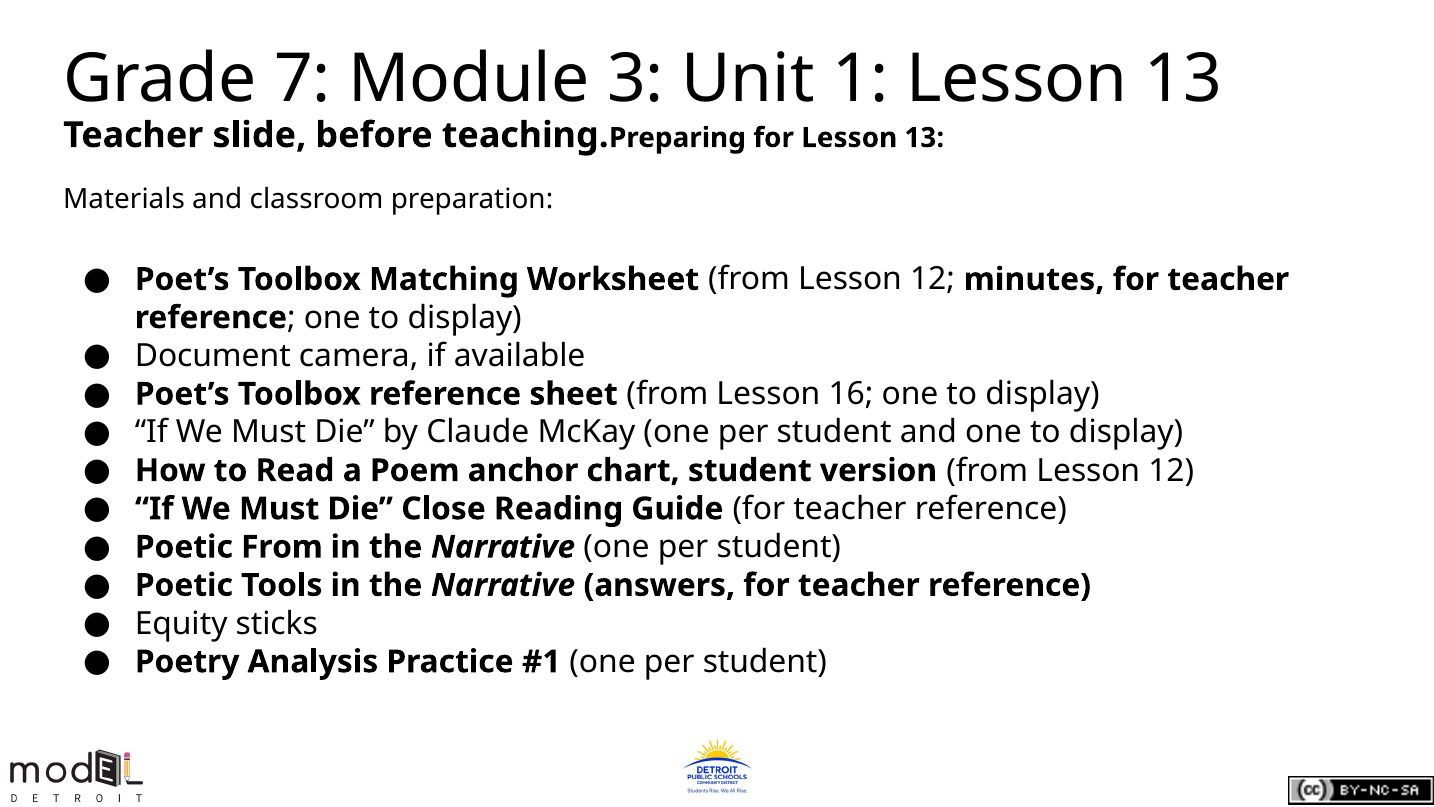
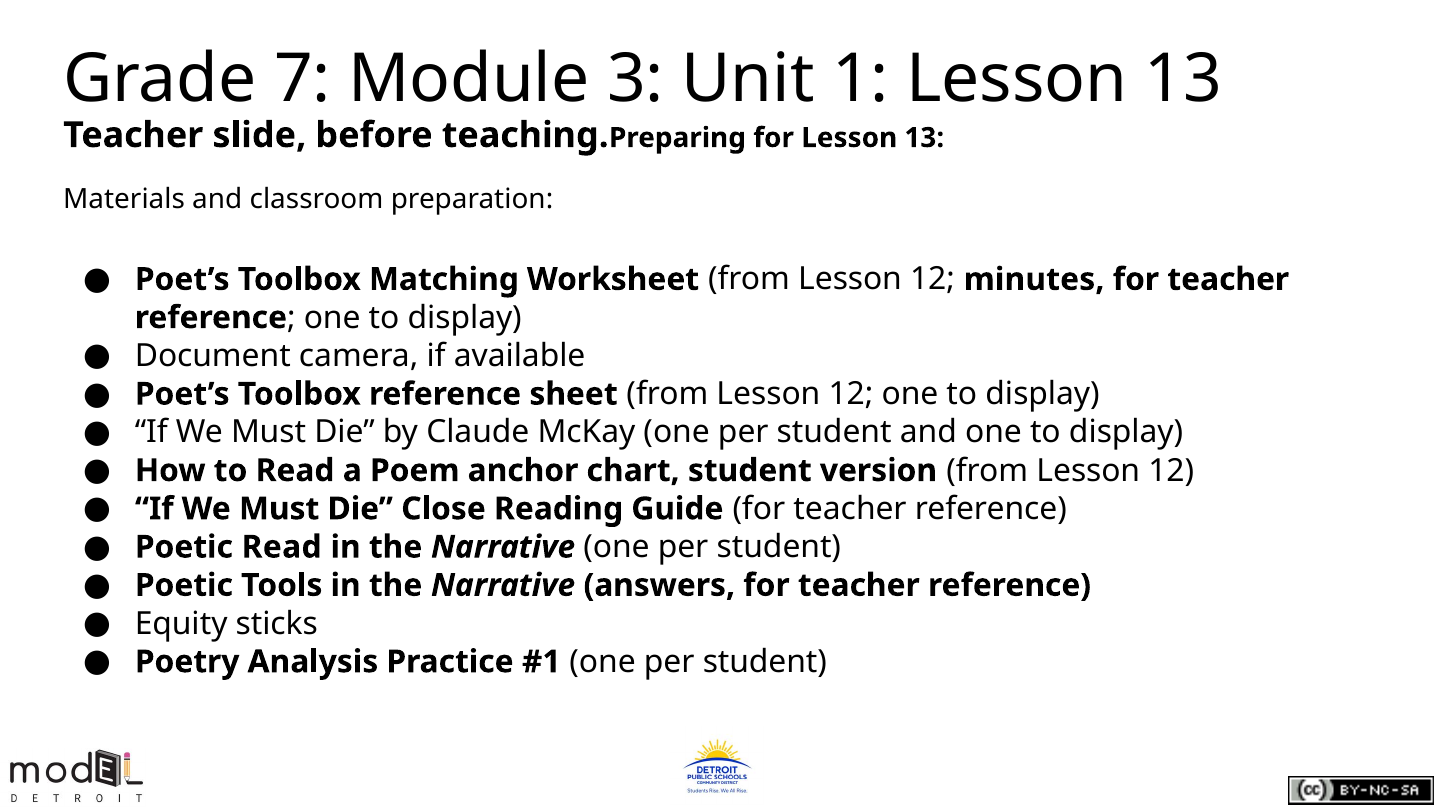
sheet from Lesson 16: 16 -> 12
Poetic From: From -> Read
